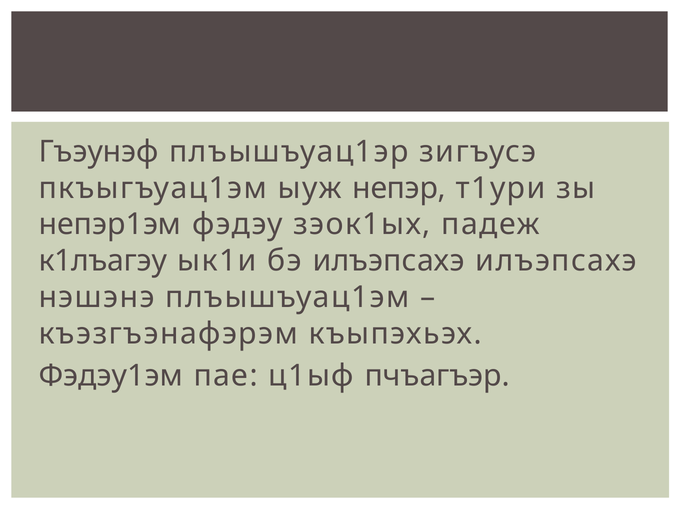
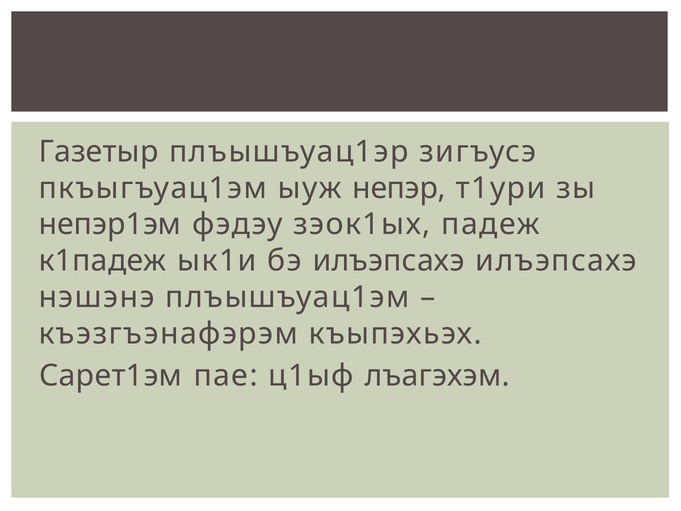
Гъэунэф: Гъэунэф -> Газетыр
к1лъагэу: к1лъагэу -> к1падеж
Фэдэу1эм: Фэдэу1эм -> Сарет1эм
пчъагъэр: пчъагъэр -> лъагэхэм
